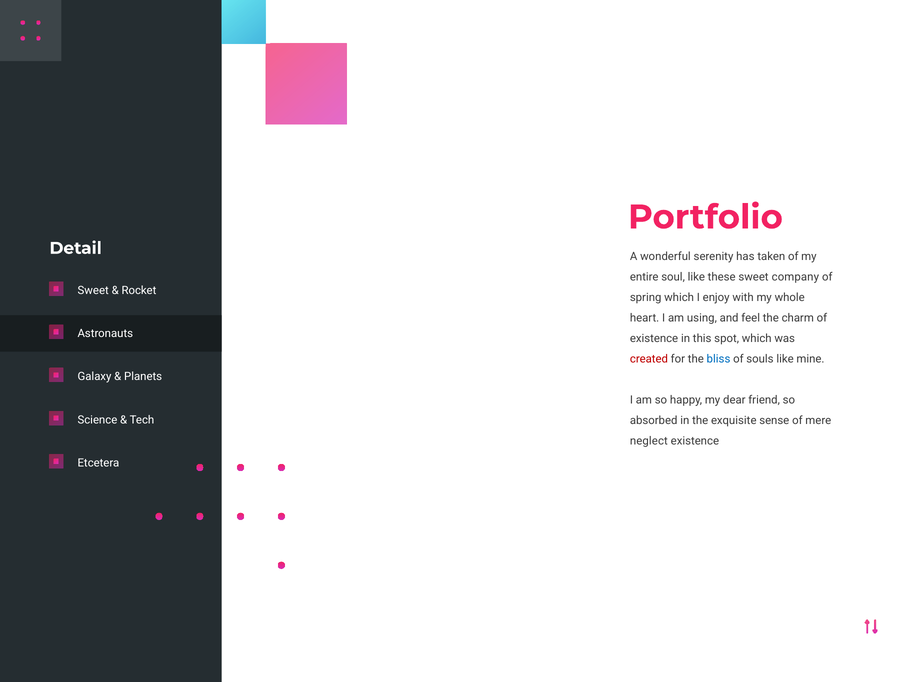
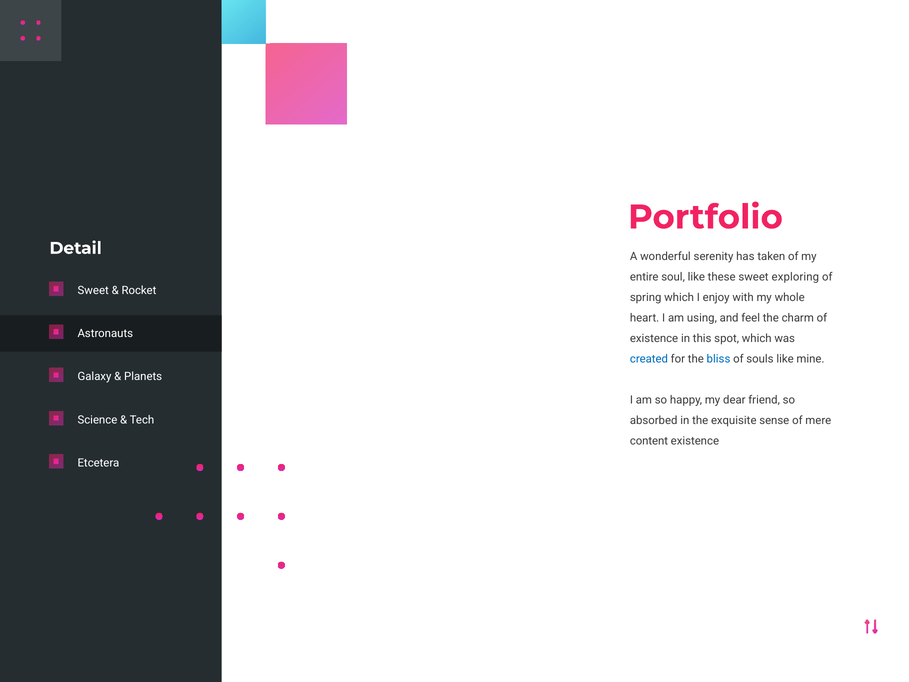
company: company -> exploring
created colour: red -> blue
neglect: neglect -> content
